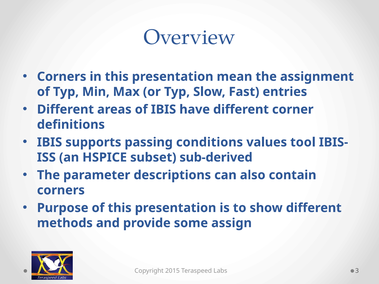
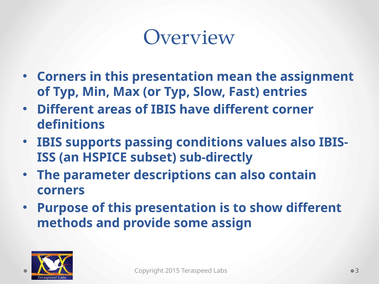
values tool: tool -> also
sub-derived: sub-derived -> sub-directly
